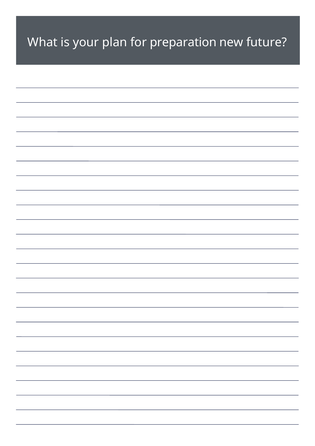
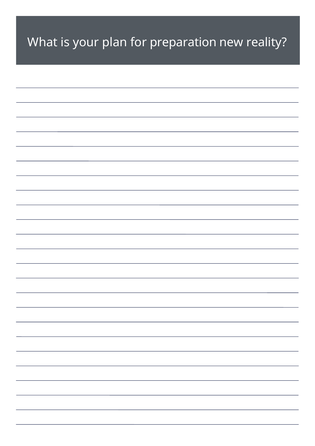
future: future -> reality
